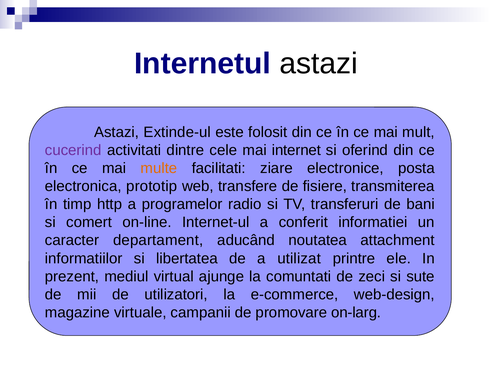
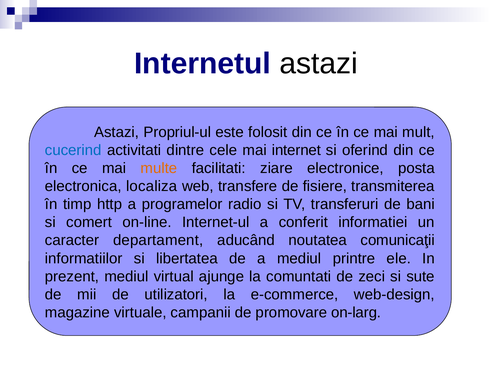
Extinde-ul: Extinde-ul -> Propriul-ul
cucerind colour: purple -> blue
prototip: prototip -> localiza
attachment: attachment -> comunicaţii
a utilizat: utilizat -> mediul
